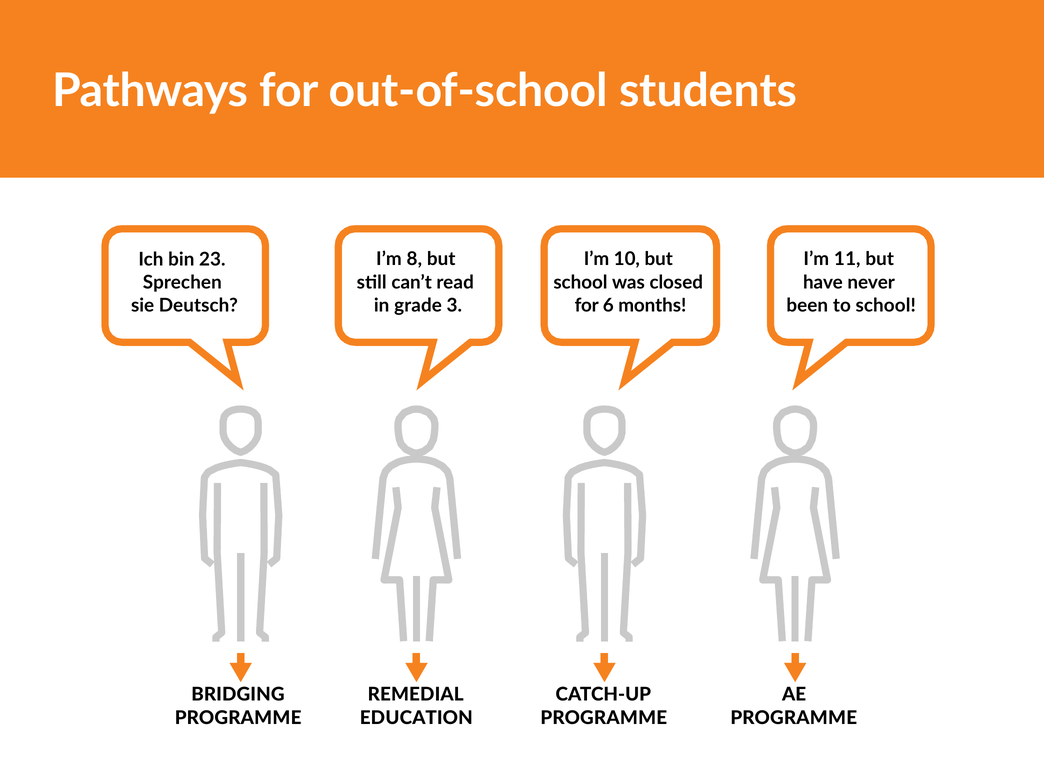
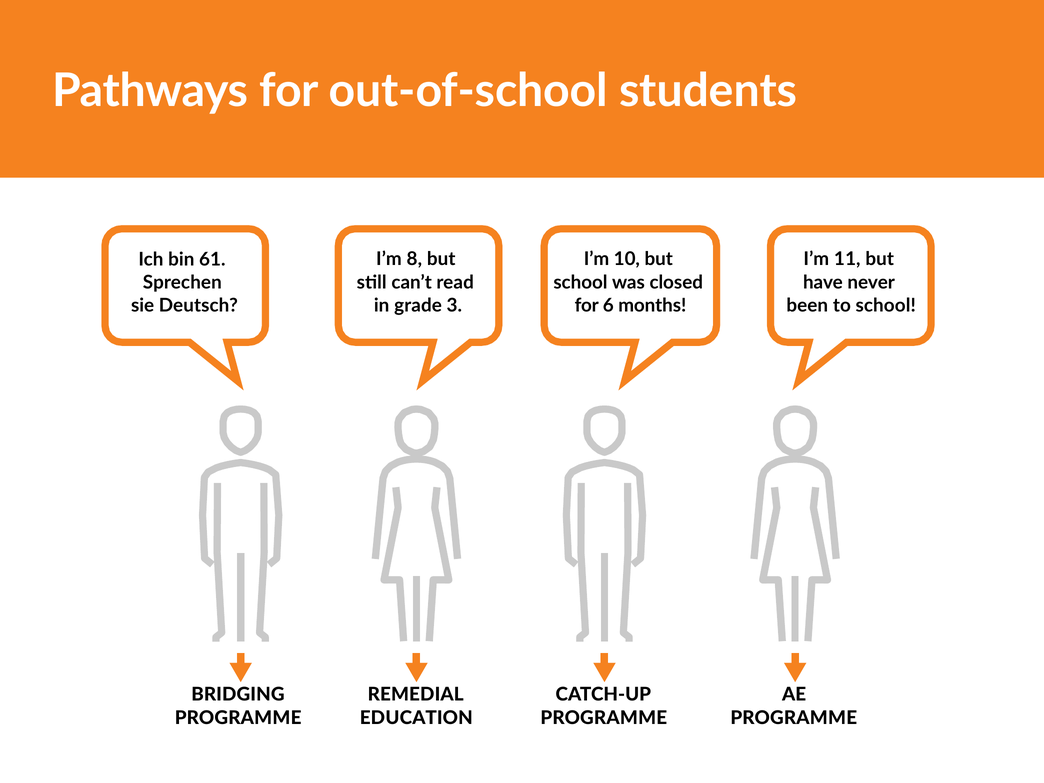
23: 23 -> 61
